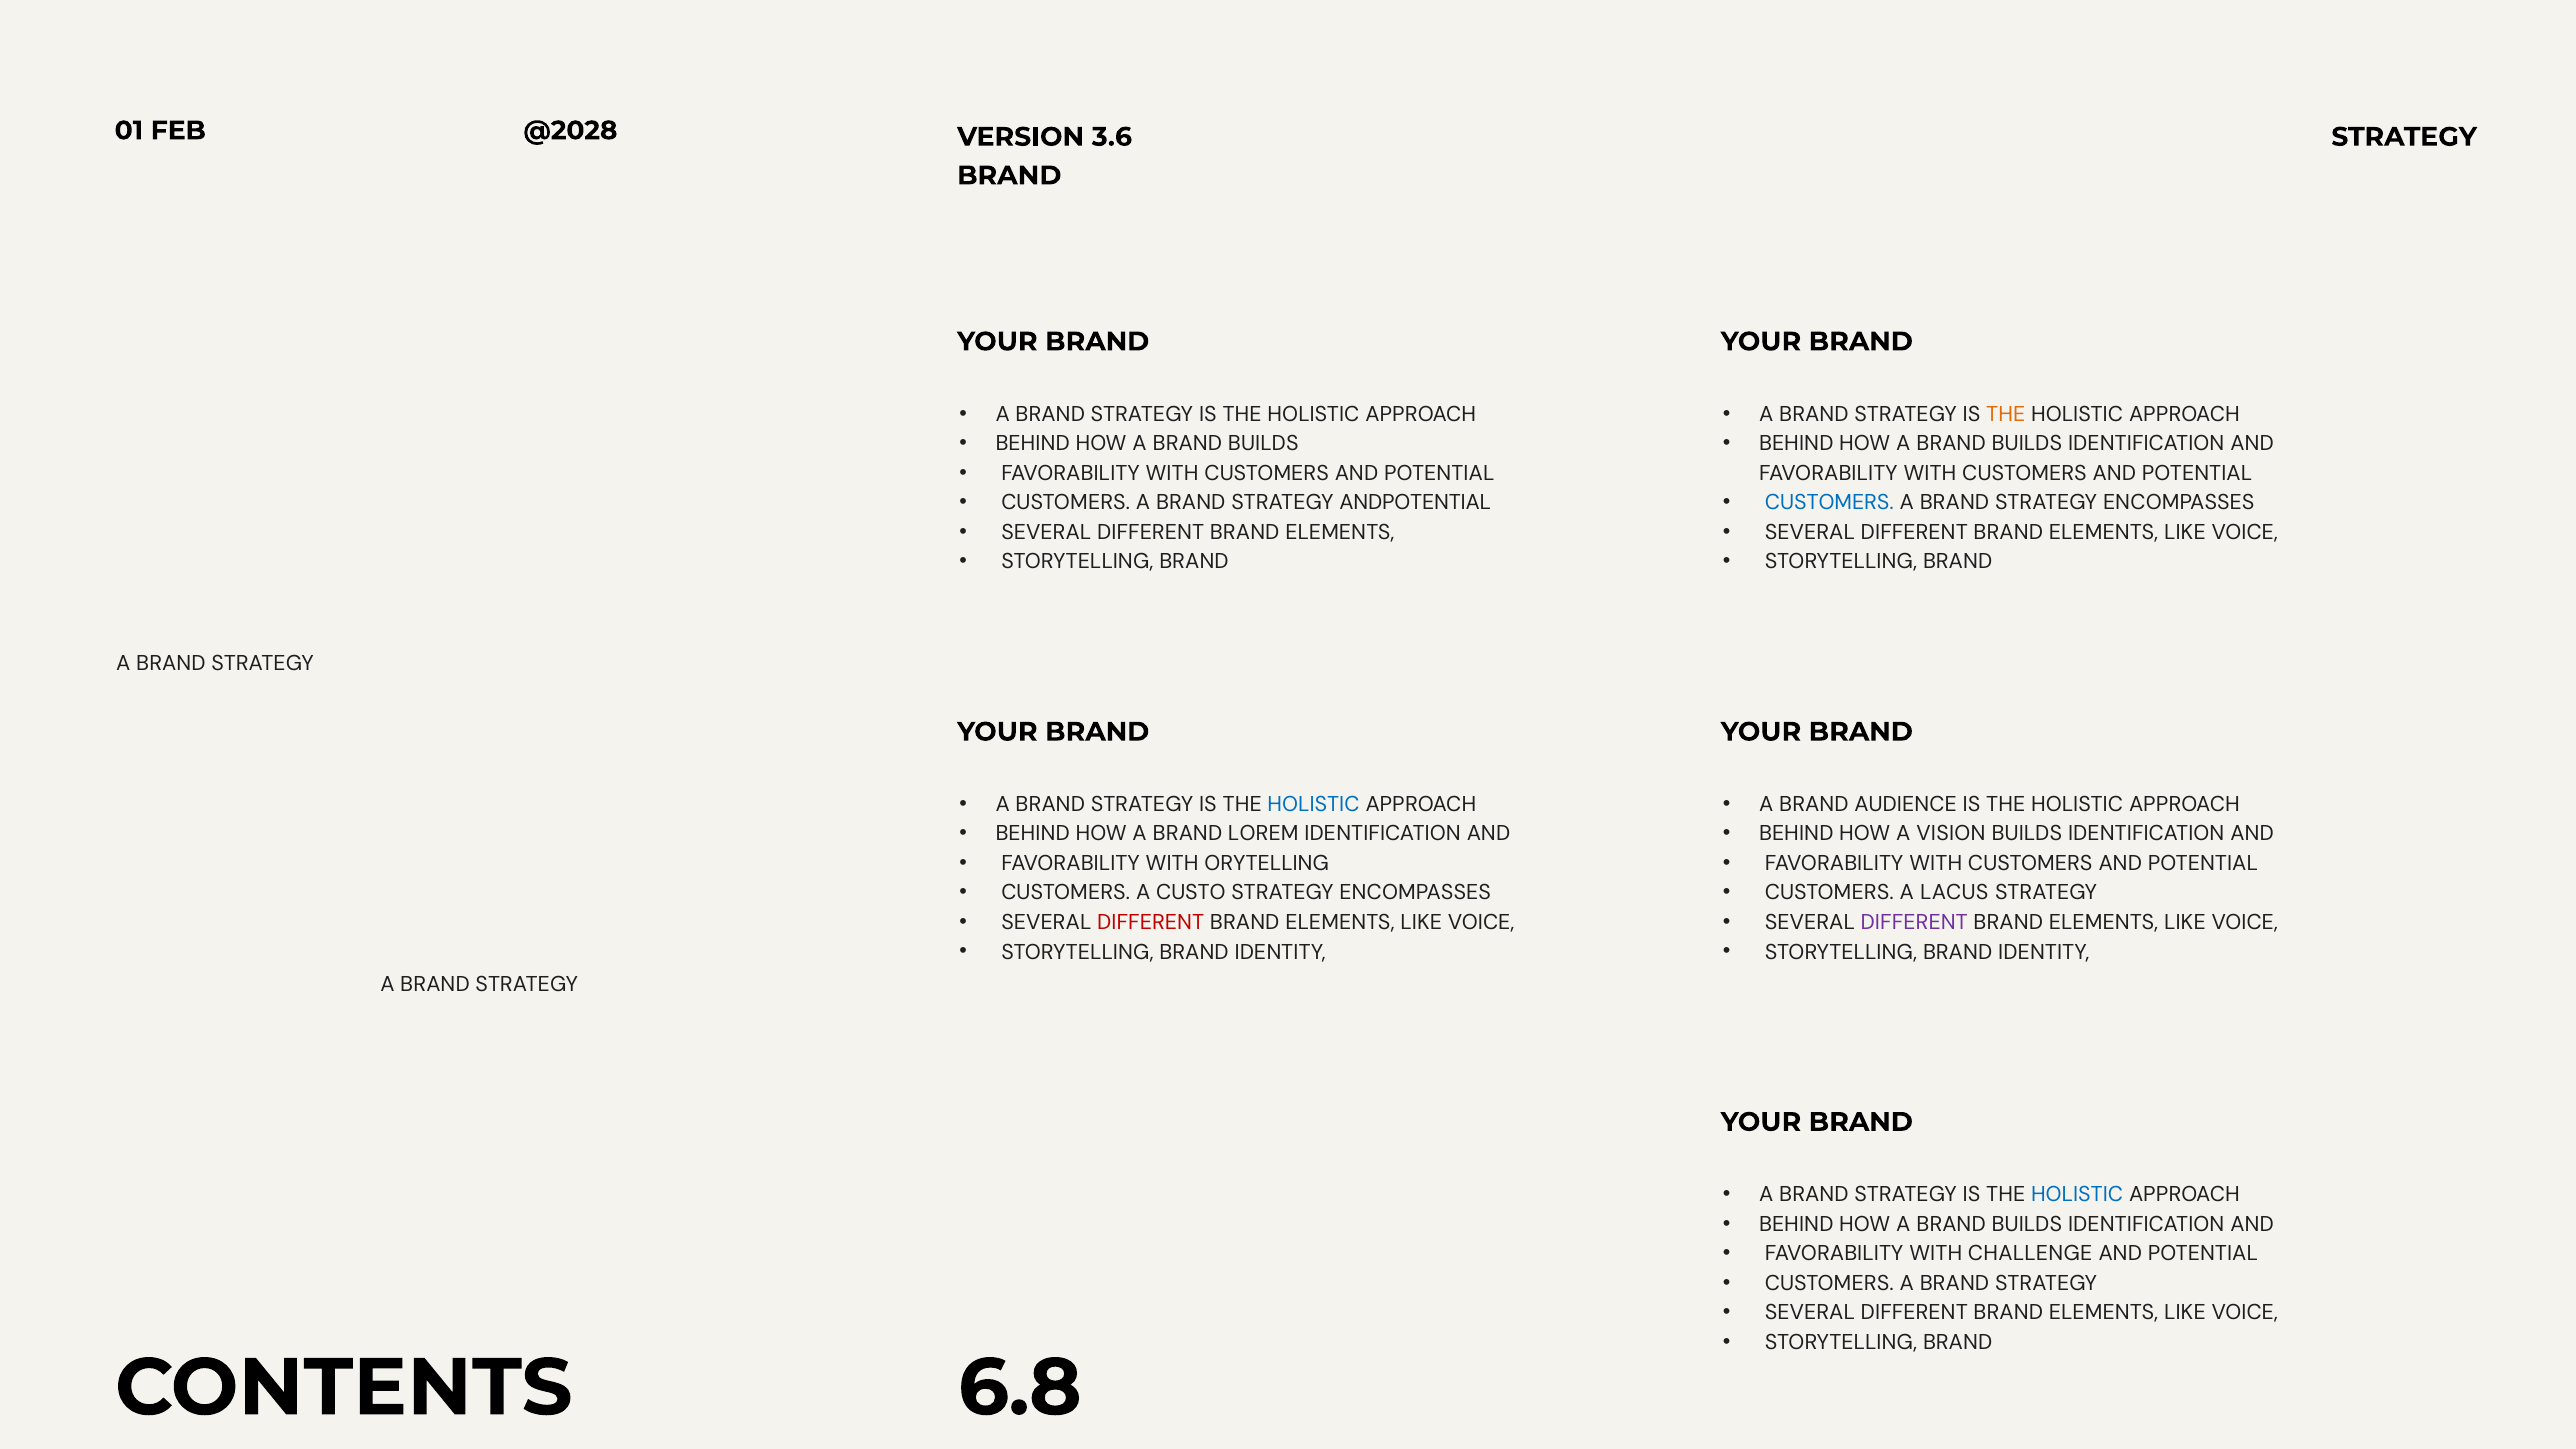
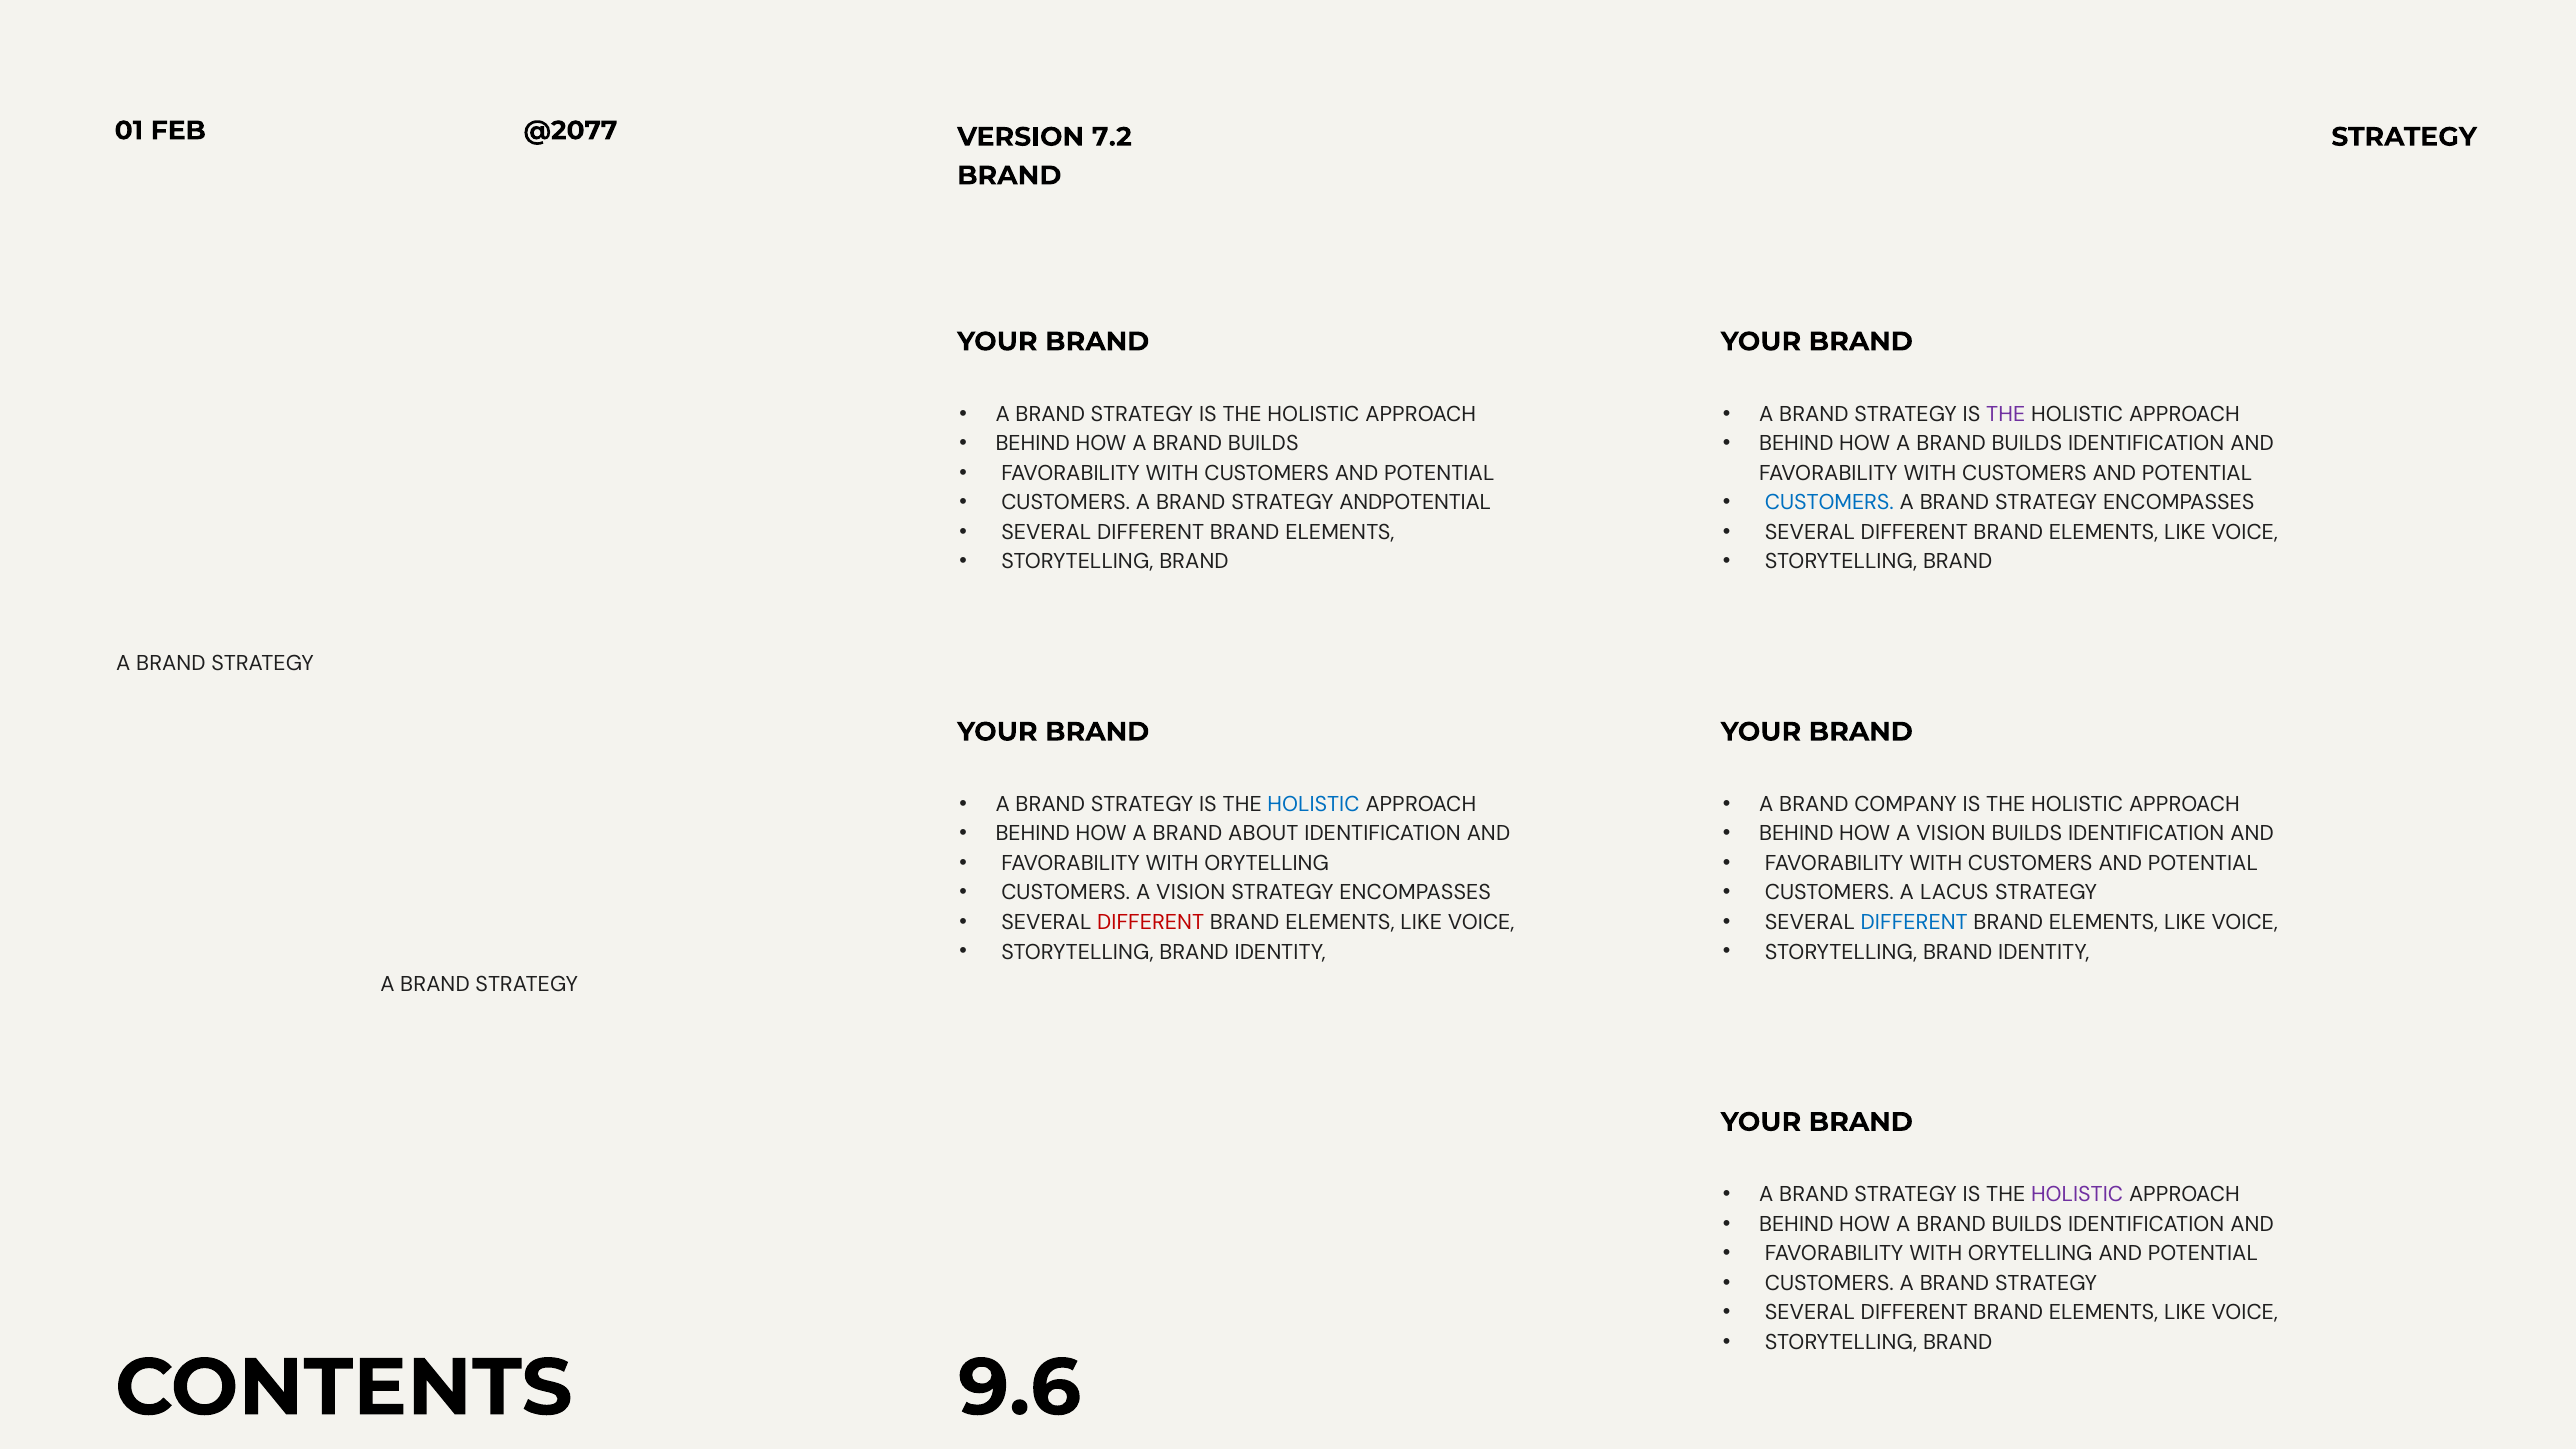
@2028: @2028 -> @2077
3.6: 3.6 -> 7.2
THE at (2006, 414) colour: orange -> purple
AUDIENCE: AUDIENCE -> COMPANY
LOREM: LOREM -> ABOUT
CUSTOMERS A CUSTO: CUSTO -> VISION
DIFFERENT at (1914, 922) colour: purple -> blue
HOLISTIC at (2077, 1195) colour: blue -> purple
CHALLENGE at (2030, 1254): CHALLENGE -> ORYTELLING
6.8: 6.8 -> 9.6
